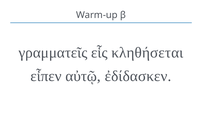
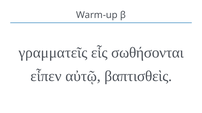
κληθήσεται: κληθήσεται -> σωθήσονται
ἐδίδασκεν: ἐδίδασκεν -> βαπτισθεὶς
